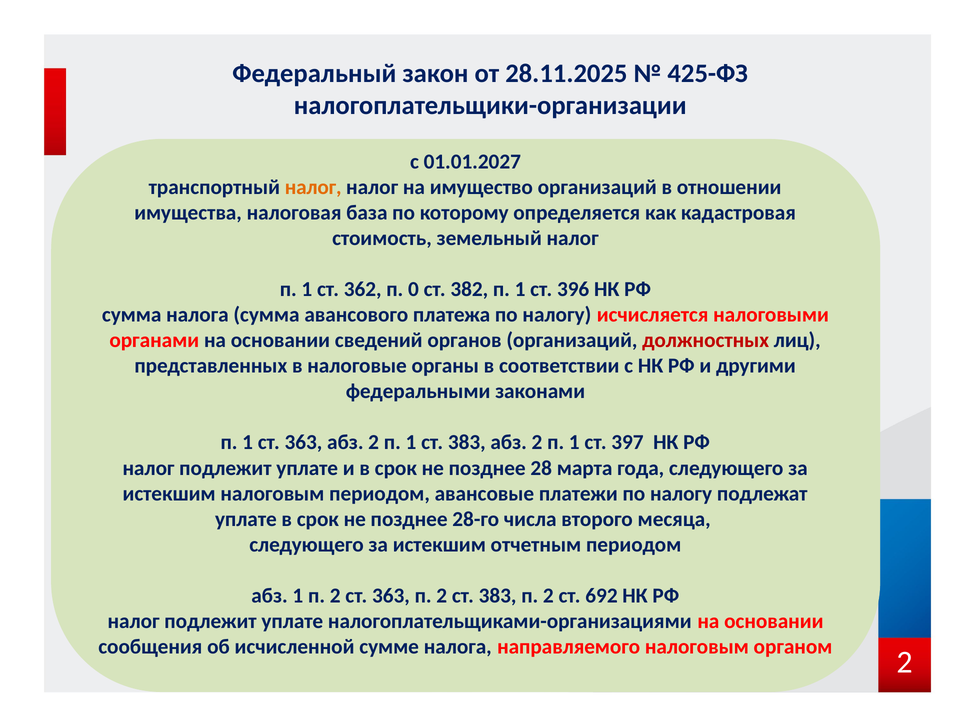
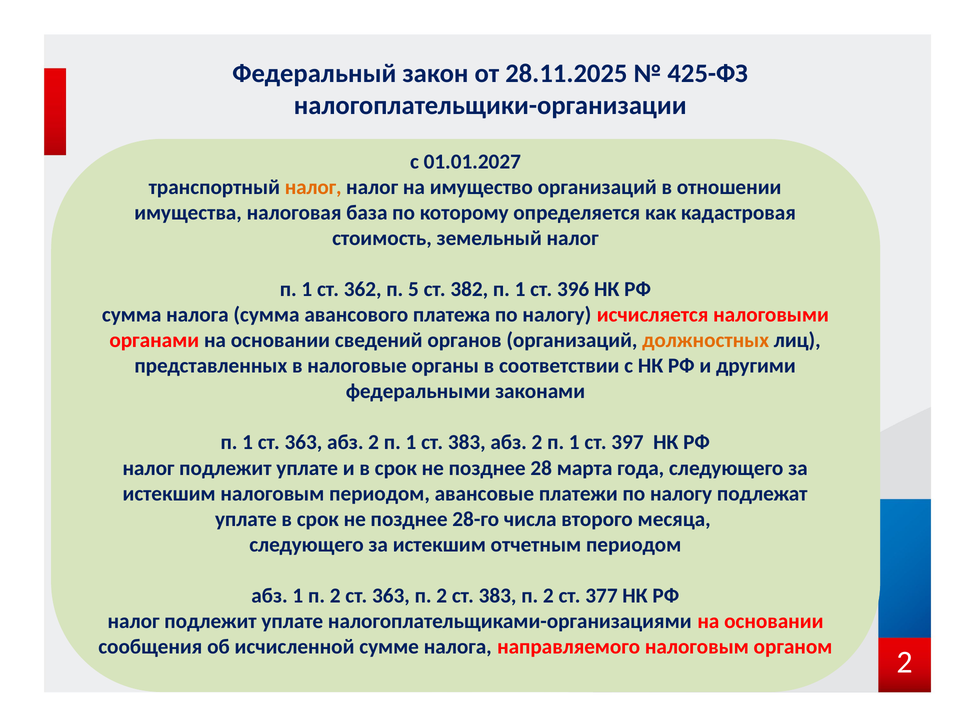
0: 0 -> 5
должностных colour: red -> orange
692: 692 -> 377
